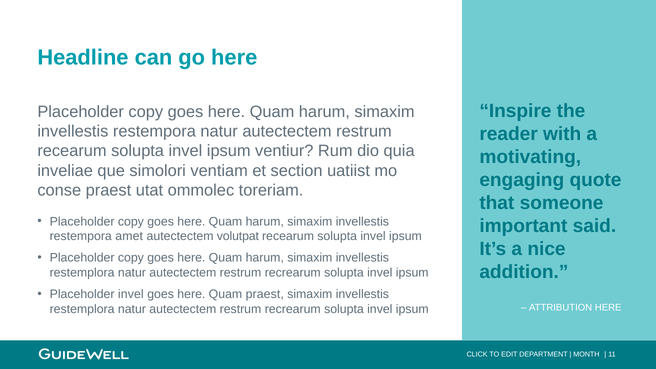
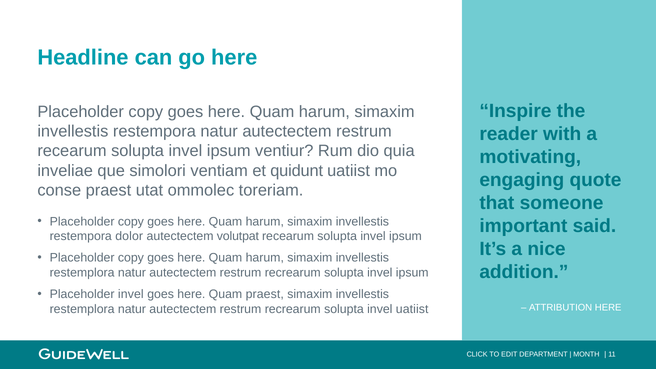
section: section -> quidunt
amet: amet -> dolor
ipsum at (412, 309): ipsum -> uatiist
